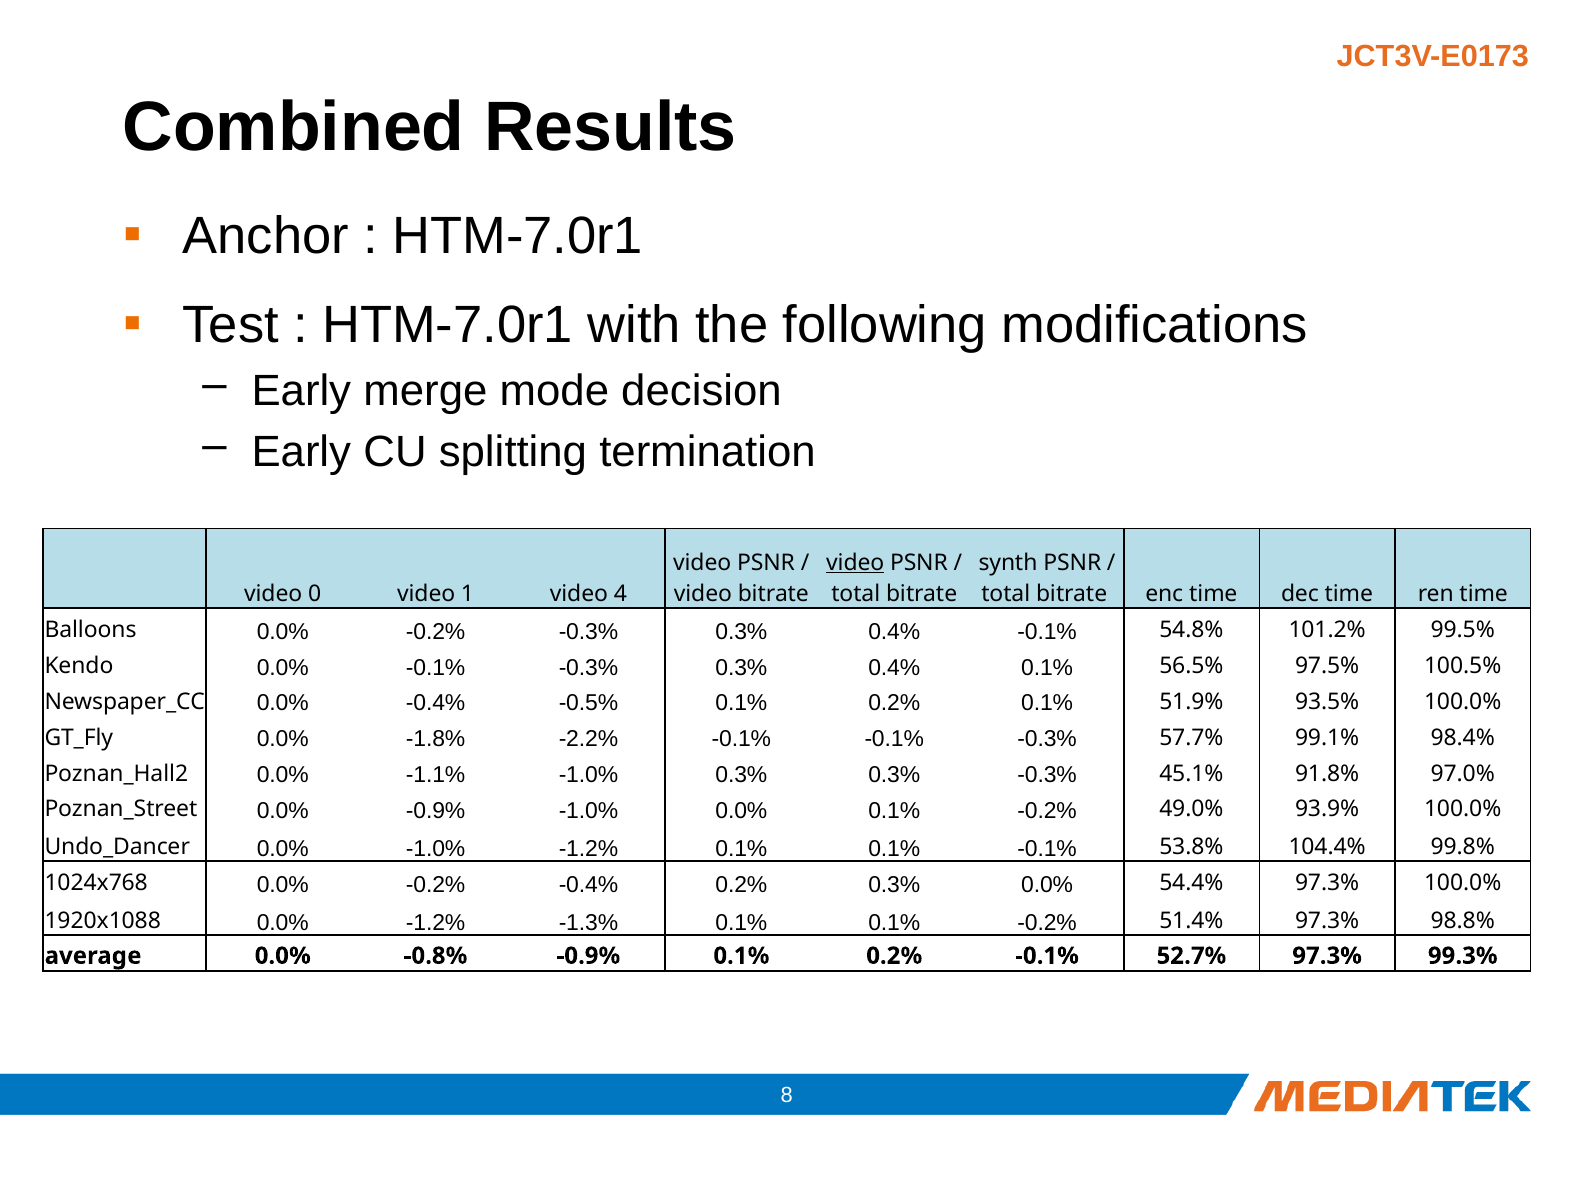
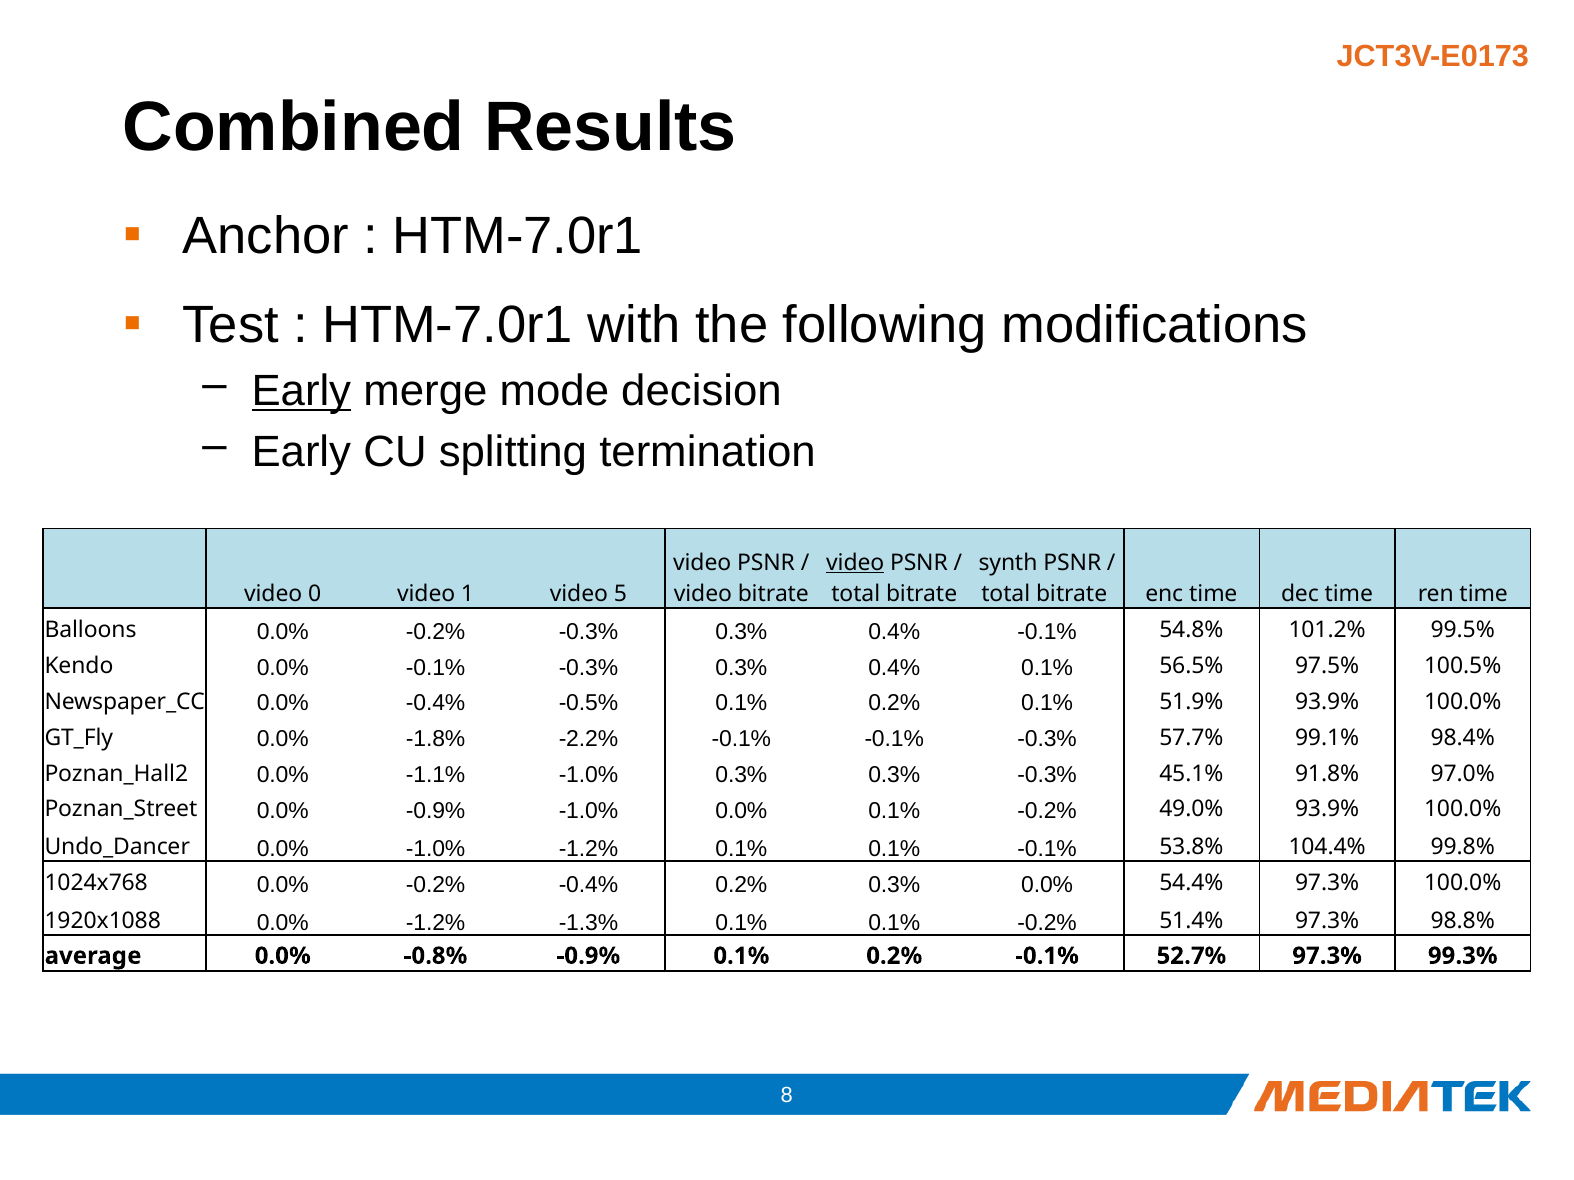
Early at (301, 392) underline: none -> present
4: 4 -> 5
51.9% 93.5%: 93.5% -> 93.9%
